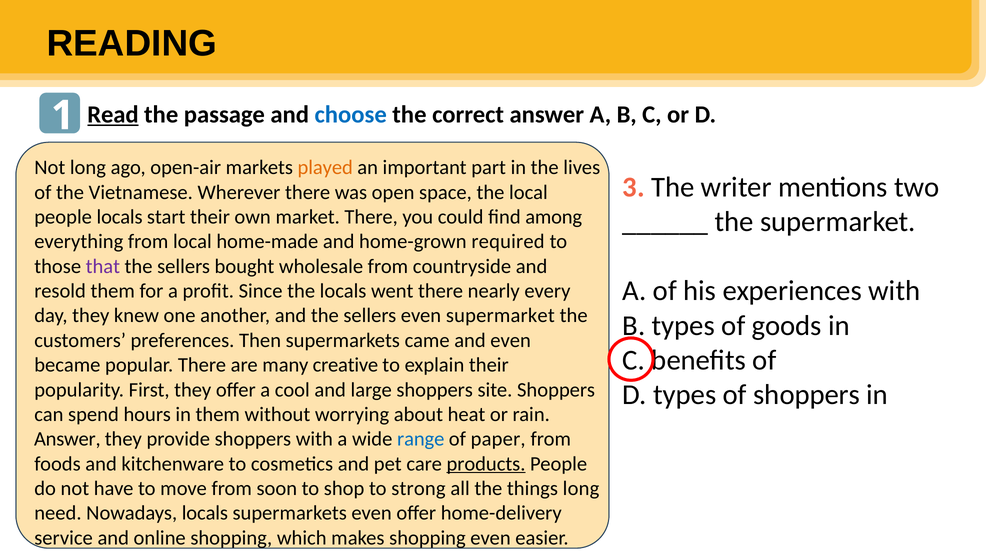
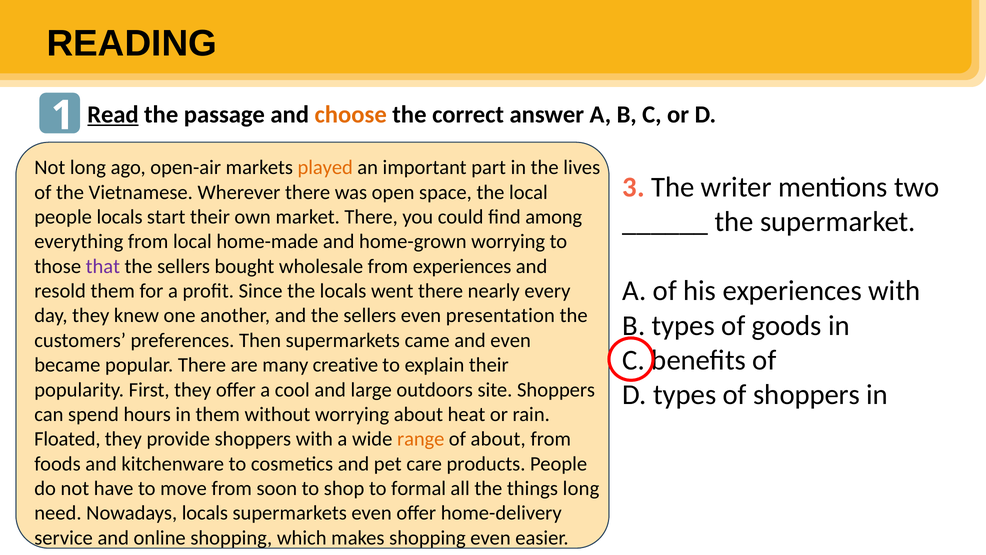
choose colour: blue -> orange
home-grown required: required -> worrying
from countryside: countryside -> experiences
even supermarket: supermarket -> presentation
large shoppers: shoppers -> outdoors
Answer at (67, 439): Answer -> Floated
range colour: blue -> orange
of paper: paper -> about
products underline: present -> none
strong: strong -> formal
